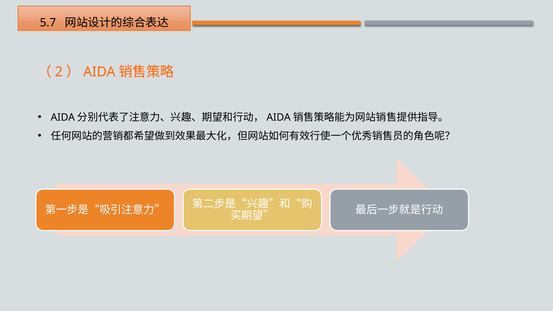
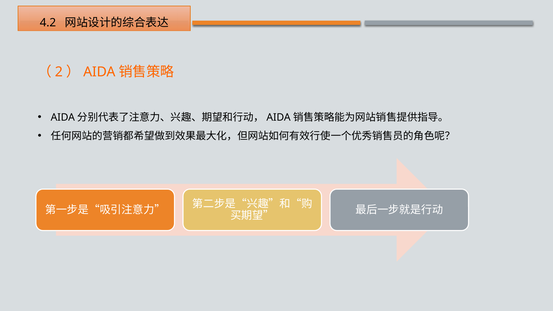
5.7: 5.7 -> 4.2
